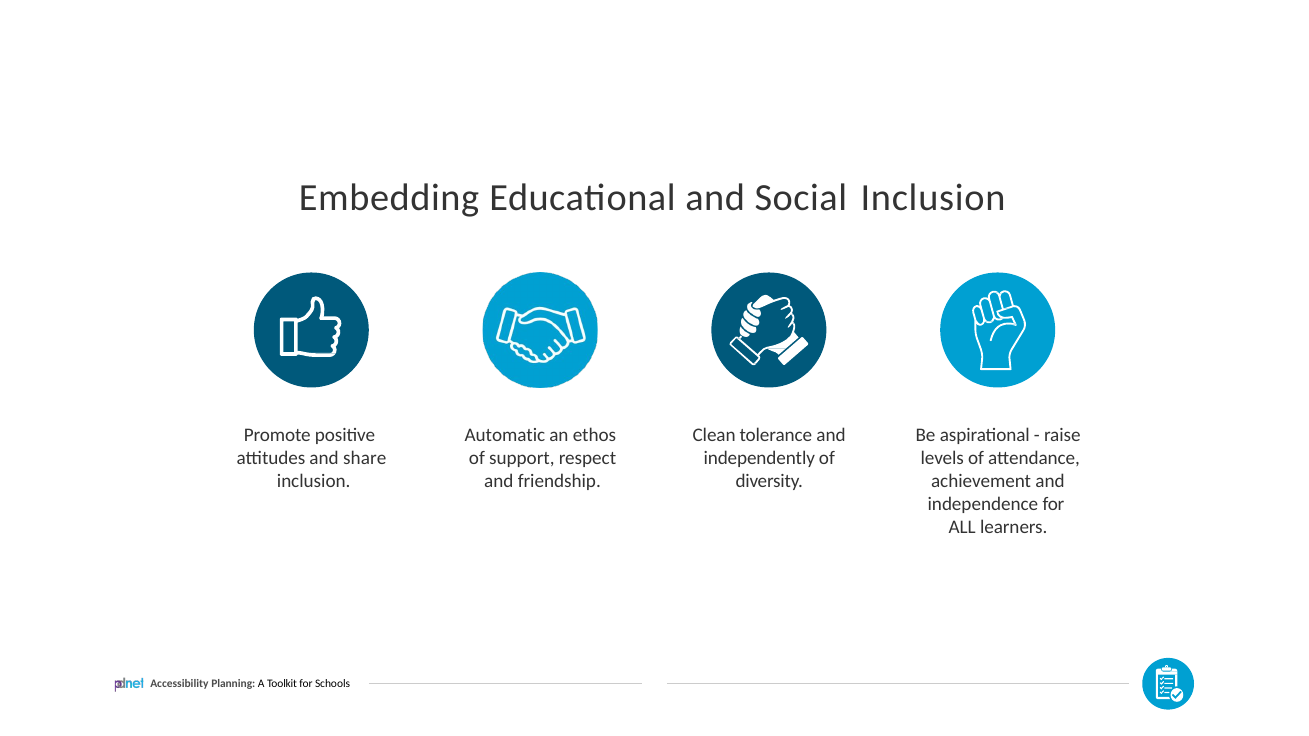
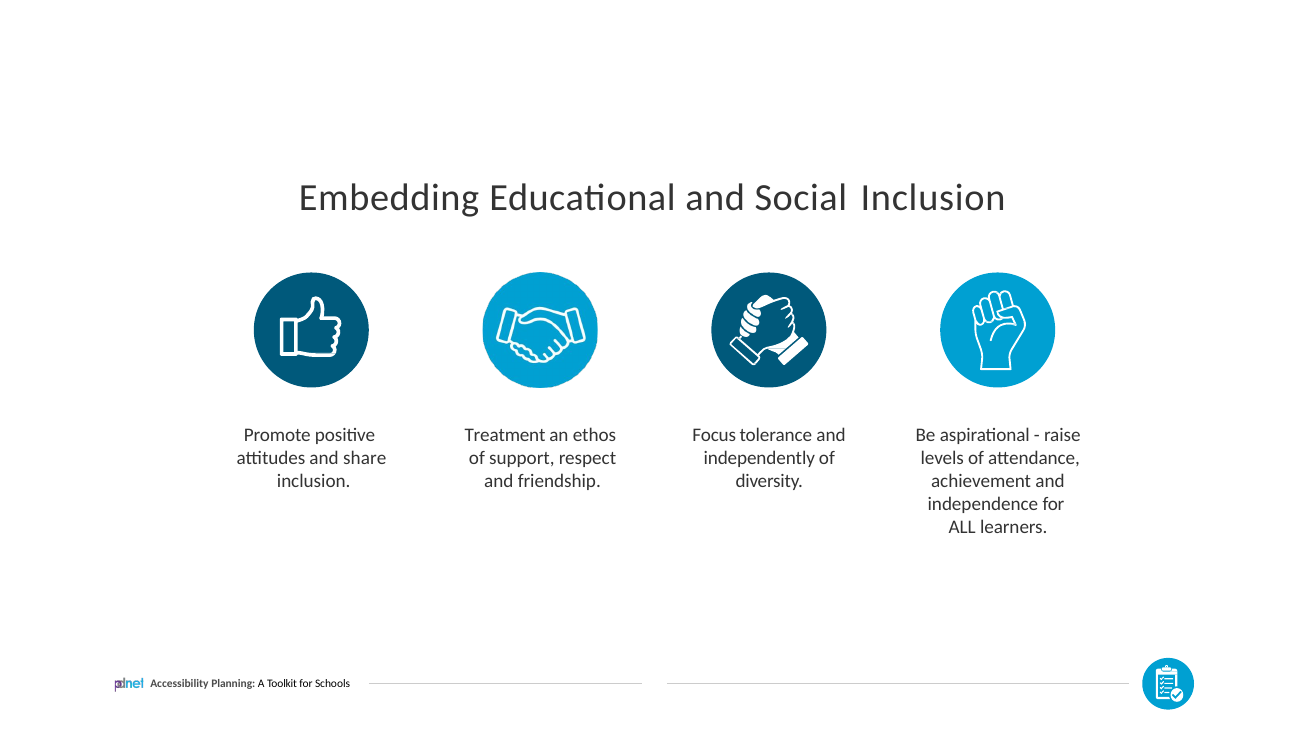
Automatic: Automatic -> Treatment
Clean: Clean -> Focus
